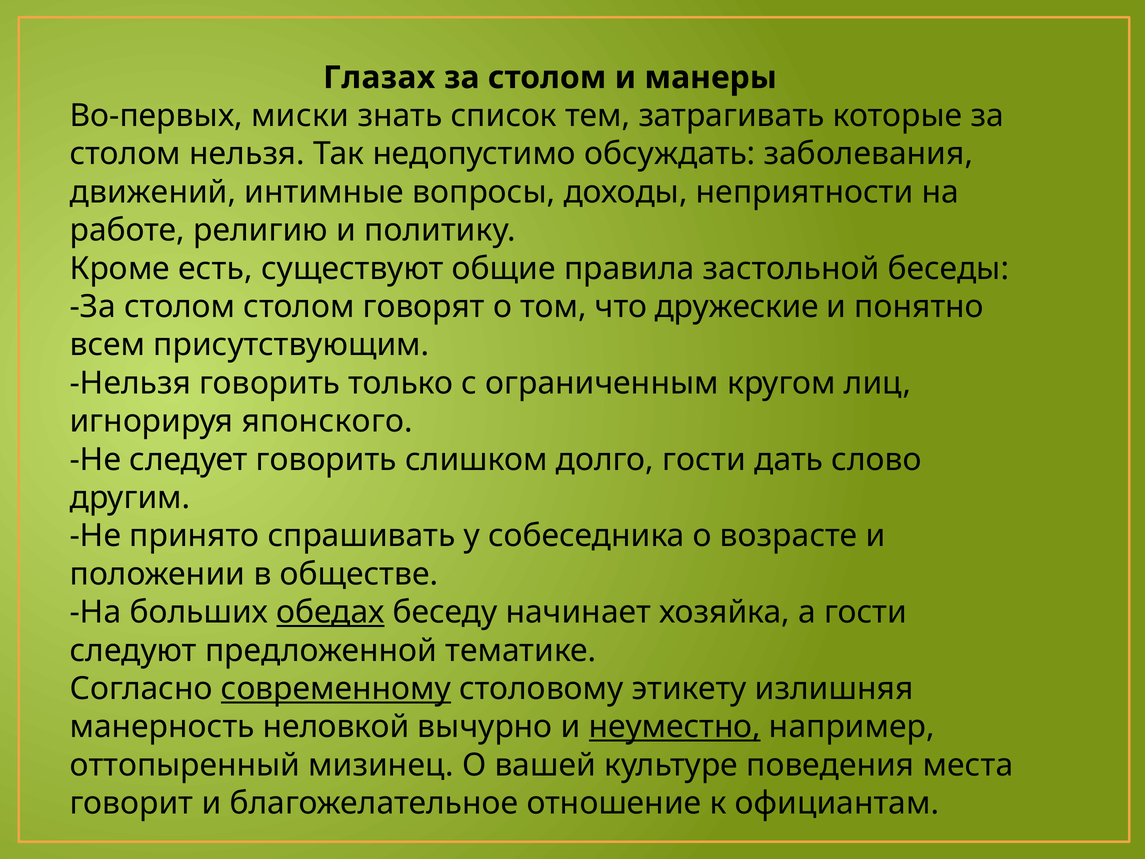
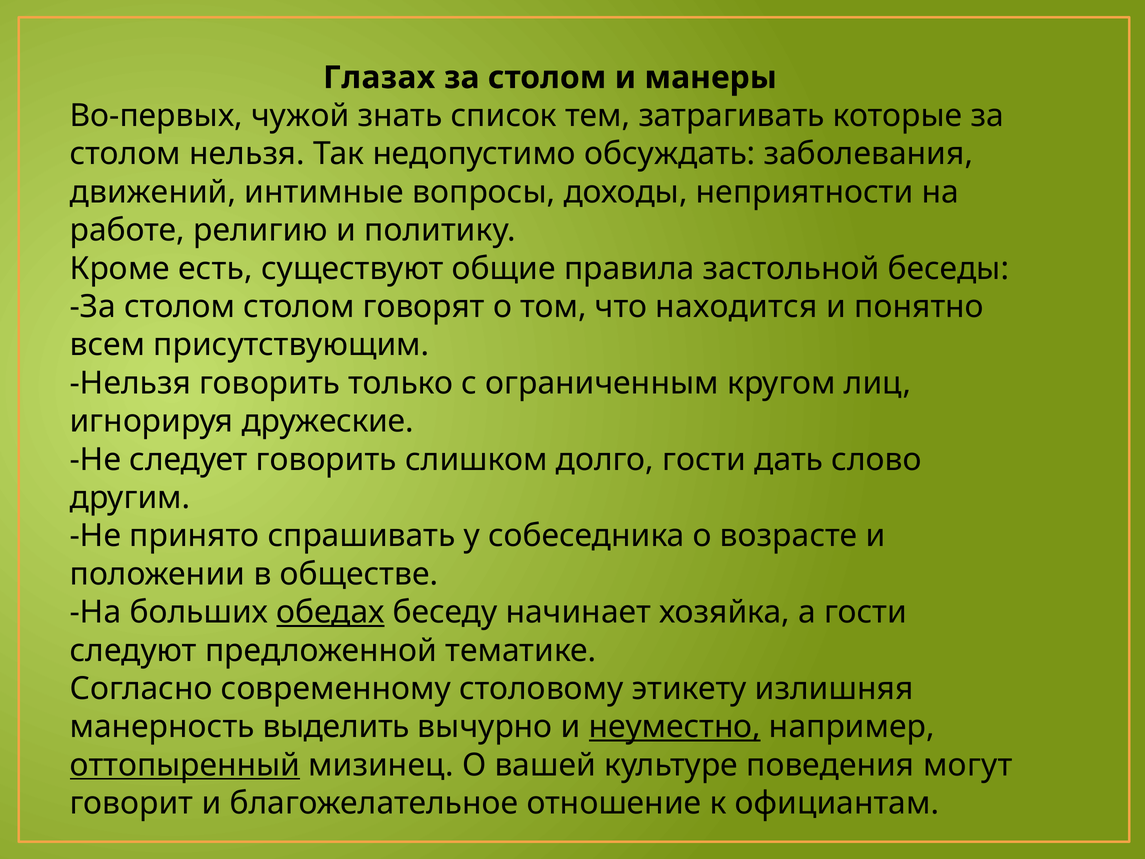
миски: миски -> чужой
дружеские: дружеские -> находится
японского: японского -> дружеские
современному underline: present -> none
неловкой: неловкой -> выделить
оттопыренный underline: none -> present
места: места -> могут
